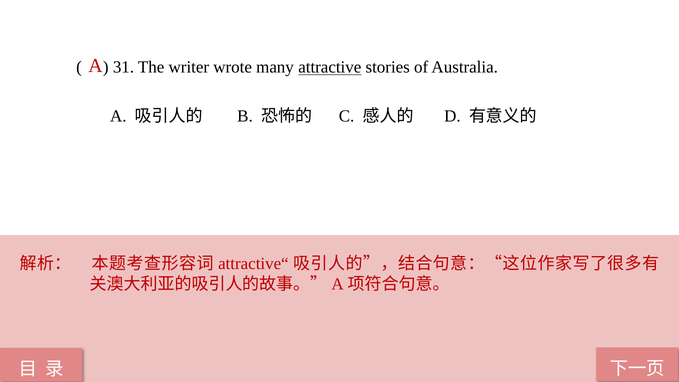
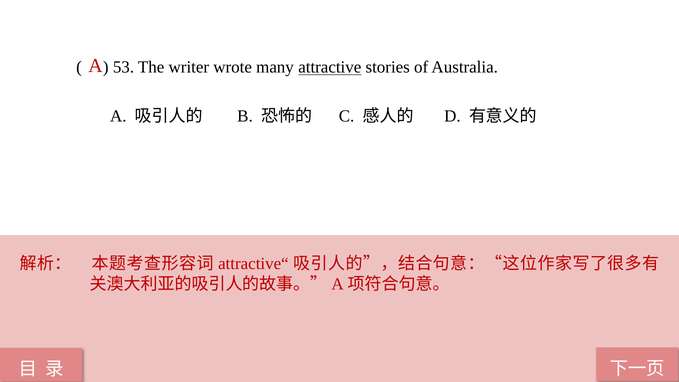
31: 31 -> 53
